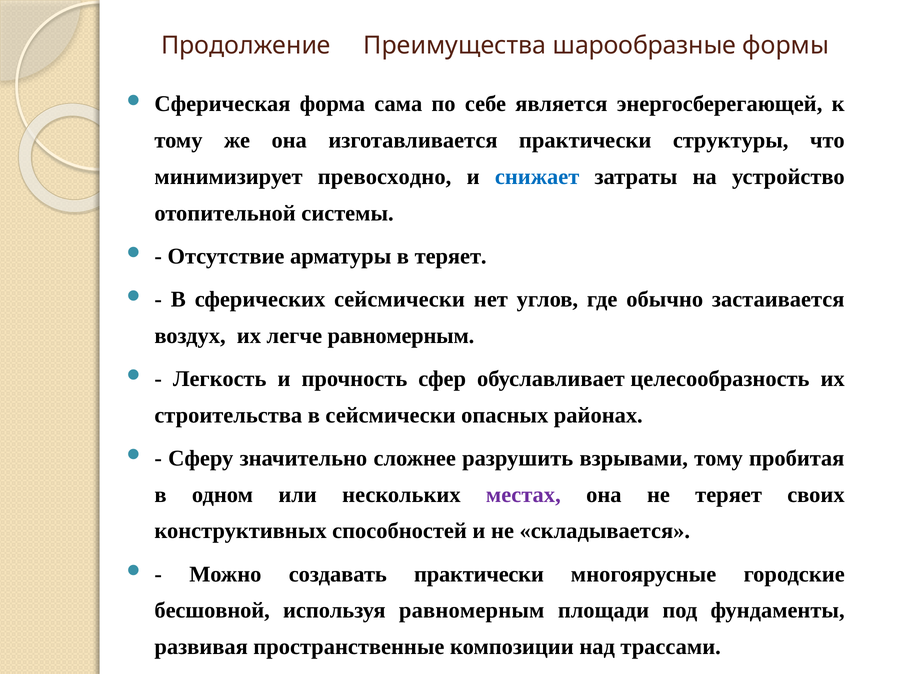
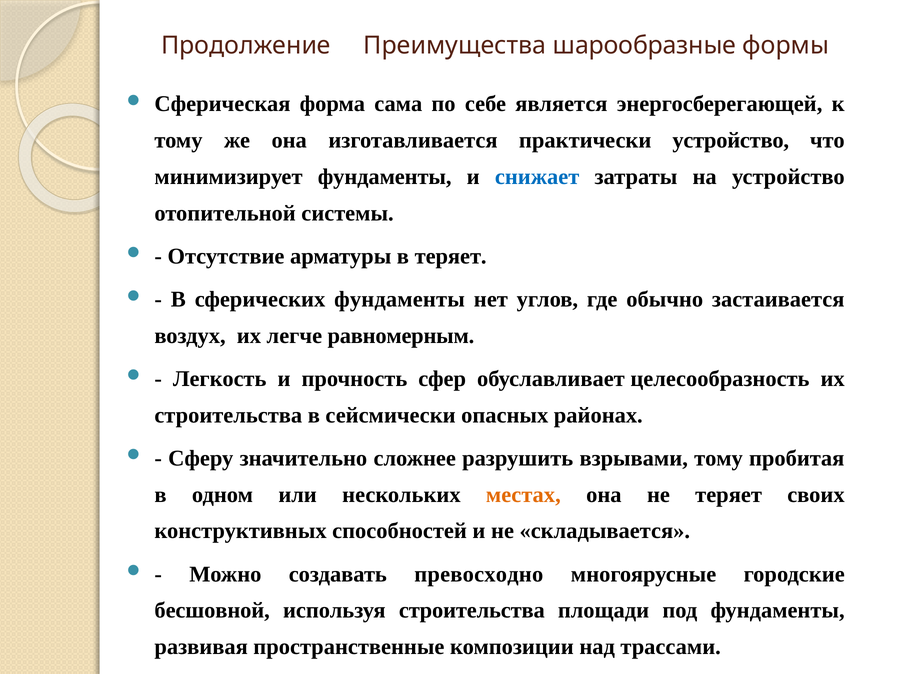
практически структуры: структуры -> устройство
минимизирует превосходно: превосходно -> фундаменты
сферических сейсмически: сейсмически -> фундаменты
местах colour: purple -> orange
создавать практически: практически -> превосходно
используя равномерным: равномерным -> строительства
